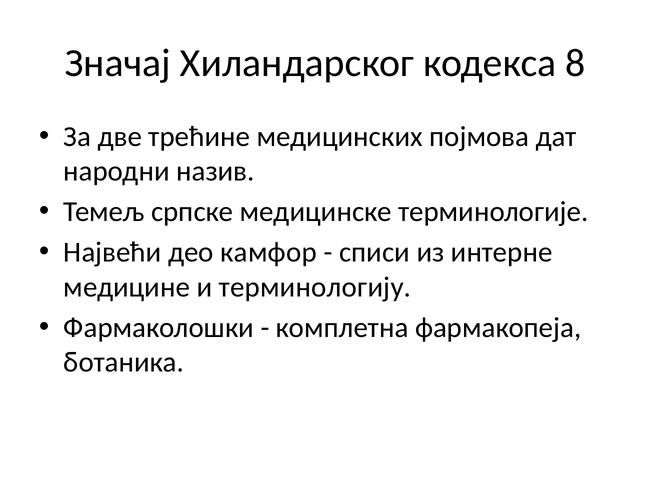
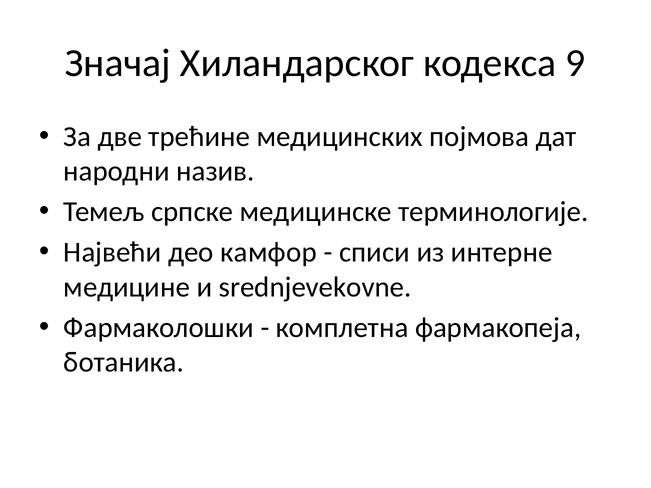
8: 8 -> 9
терминологију: терминологију -> srednjevekovne
